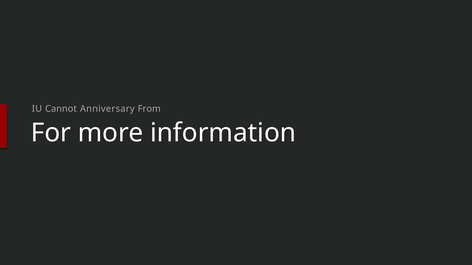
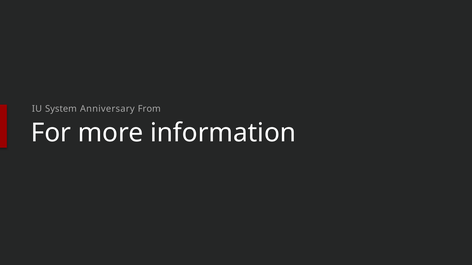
Cannot: Cannot -> System
